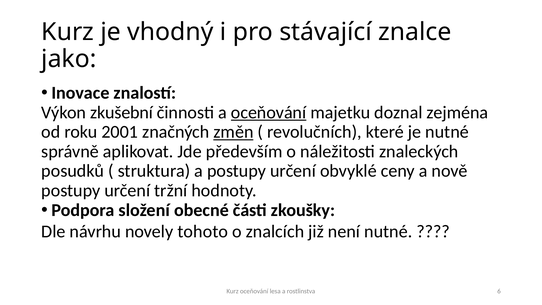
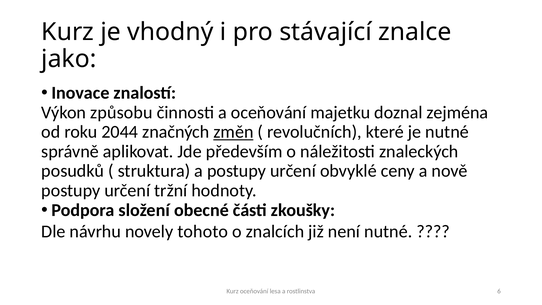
zkušební: zkušební -> způsobu
oceňování at (269, 112) underline: present -> none
2001: 2001 -> 2044
